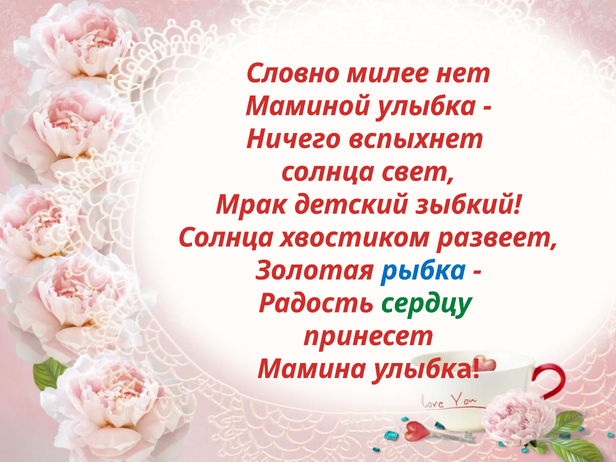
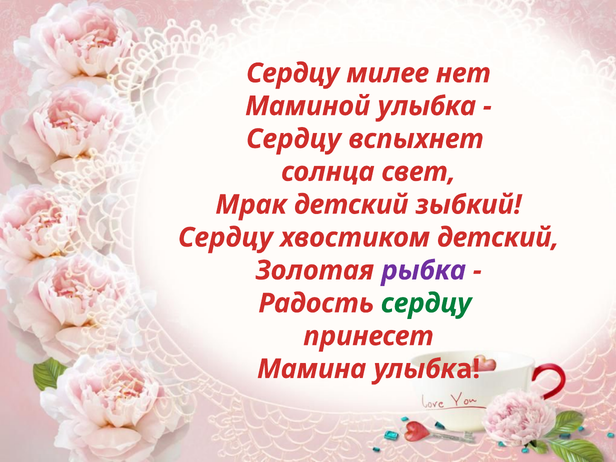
Словно at (293, 73): Словно -> Сердцу
Ничего at (294, 139): Ничего -> Сердцу
Солнца at (226, 238): Солнца -> Сердцу
хвостиком развеет: развеет -> детский
рыбка colour: blue -> purple
